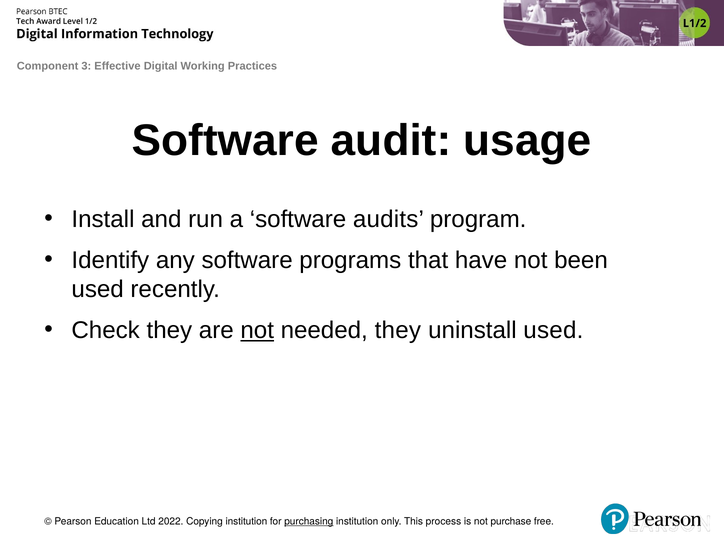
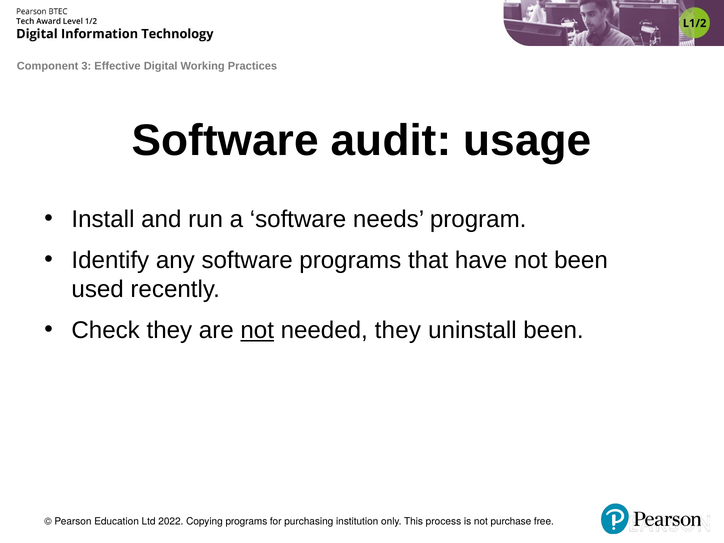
audits: audits -> needs
uninstall used: used -> been
Copying institution: institution -> programs
purchasing underline: present -> none
